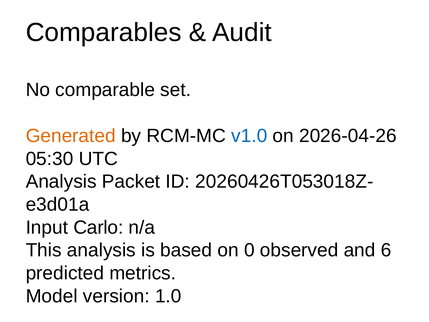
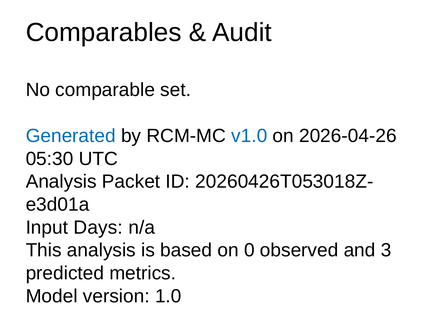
Generated colour: orange -> blue
Carlo: Carlo -> Days
6: 6 -> 3
